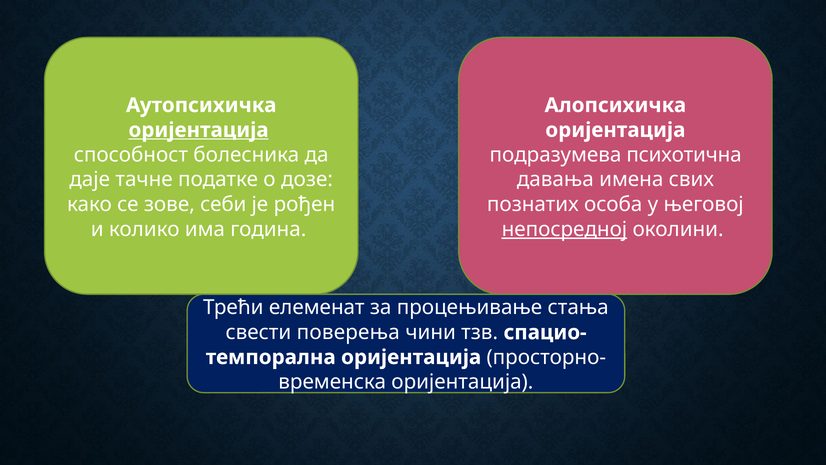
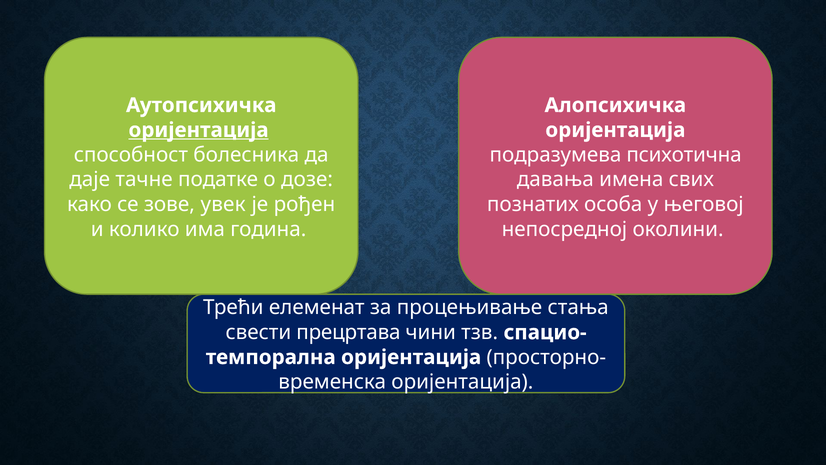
себи: себи -> увек
непосредној underline: present -> none
поверења: поверења -> прецртава
